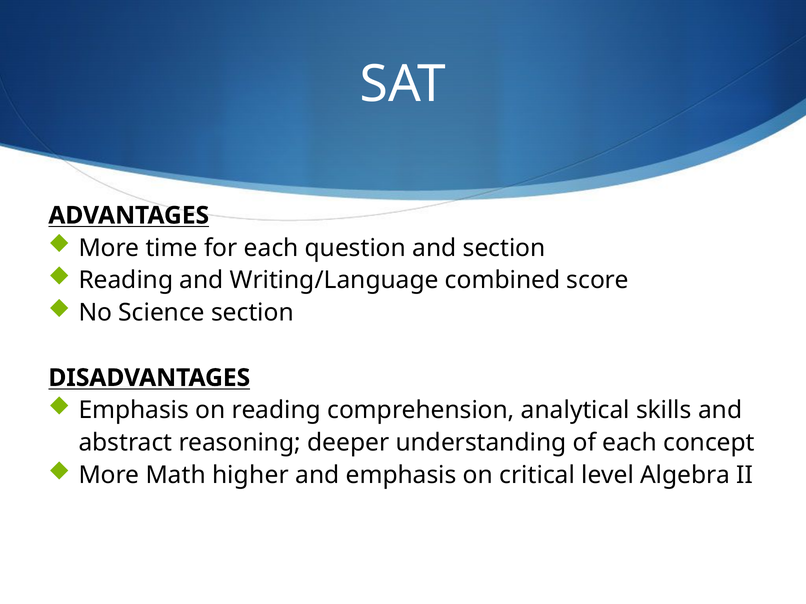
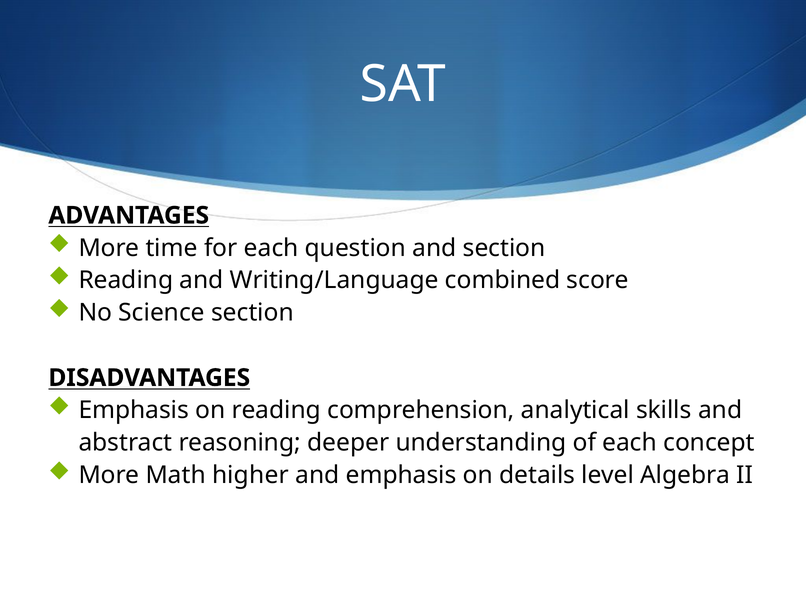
critical: critical -> details
